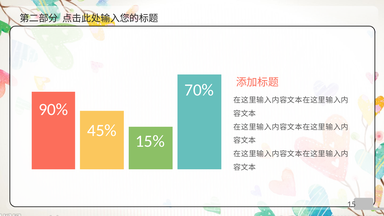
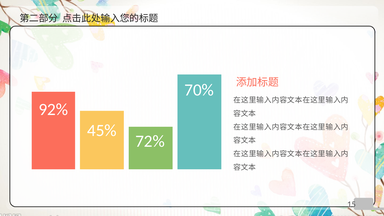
90%: 90% -> 92%
15%: 15% -> 72%
